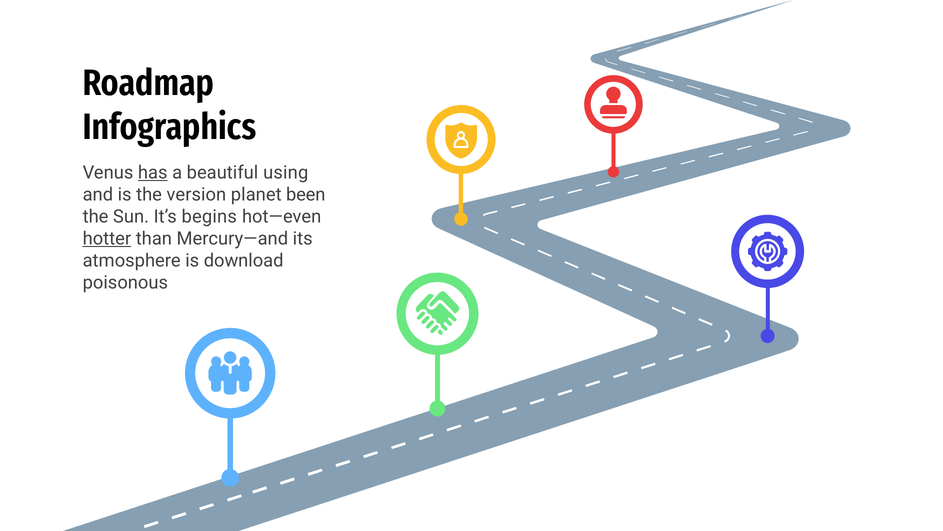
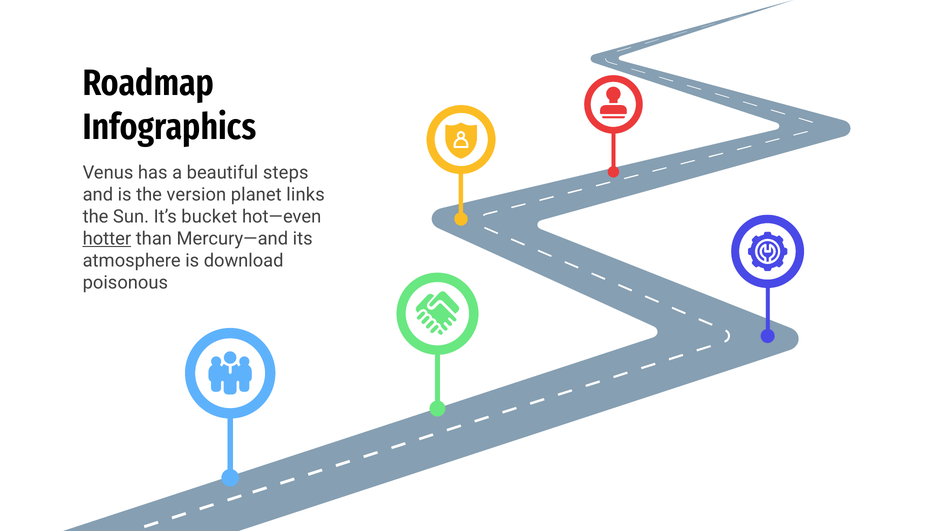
has underline: present -> none
using: using -> steps
been: been -> links
begins: begins -> bucket
